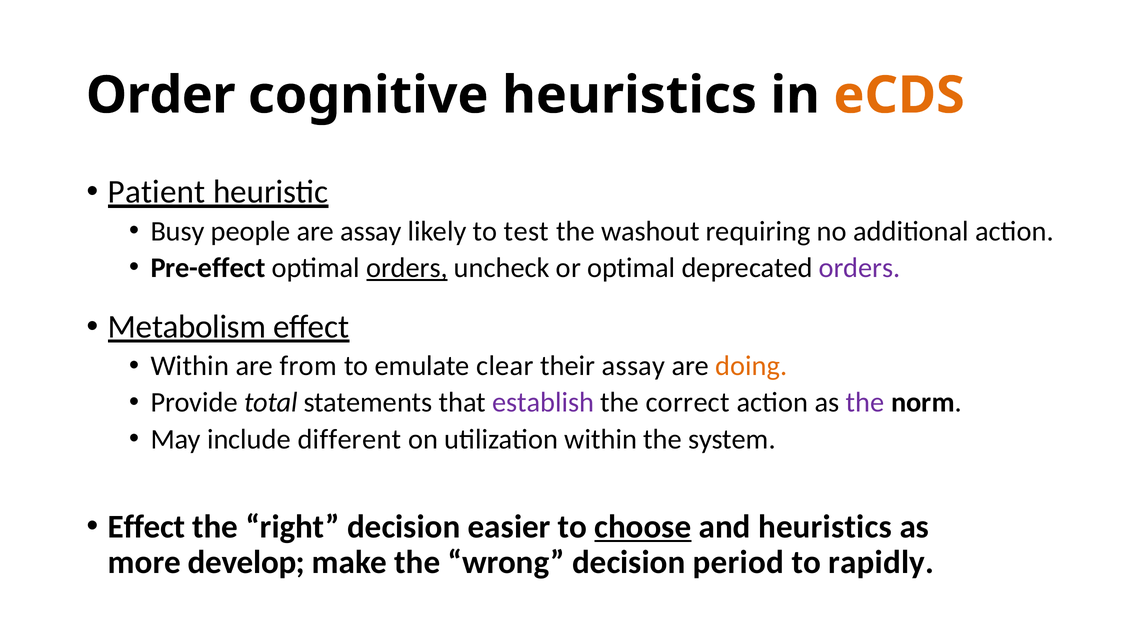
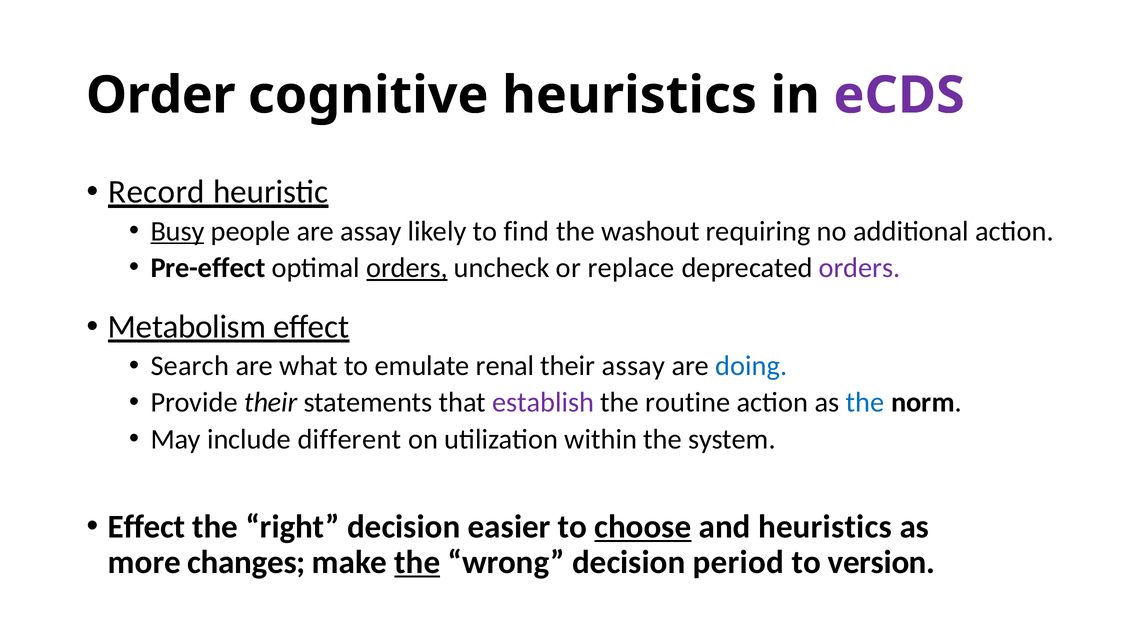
eCDS colour: orange -> purple
Patient: Patient -> Record
Busy underline: none -> present
test: test -> find
or optimal: optimal -> replace
Within at (190, 366): Within -> Search
from: from -> what
clear: clear -> renal
doing colour: orange -> blue
Provide total: total -> their
correct: correct -> routine
the at (865, 403) colour: purple -> blue
develop: develop -> changes
the at (417, 562) underline: none -> present
rapidly: rapidly -> version
